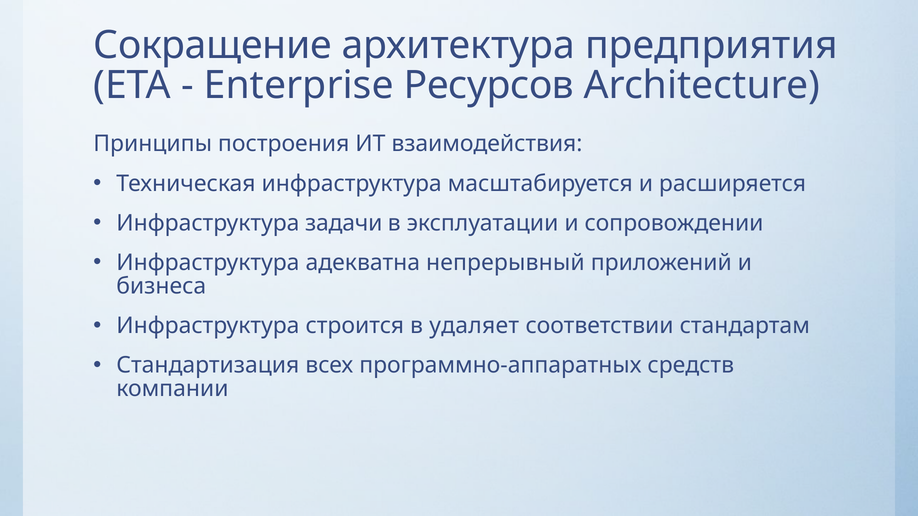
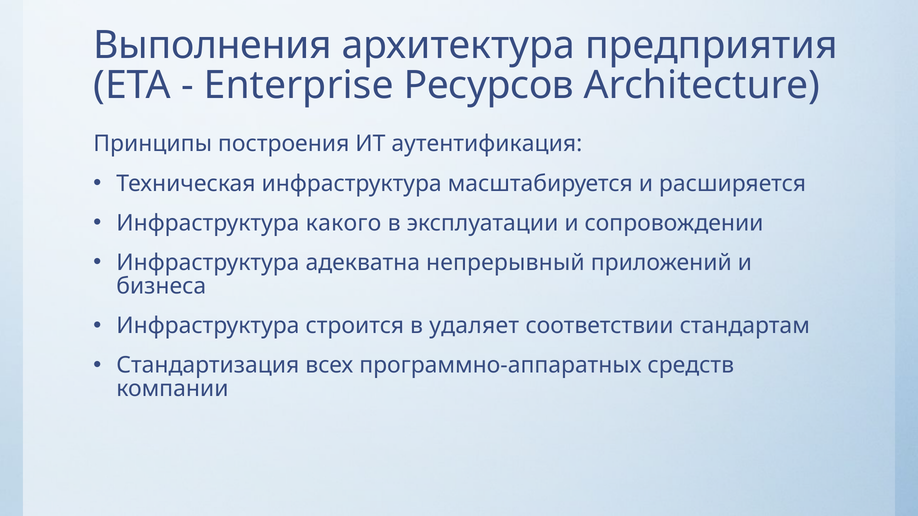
Сокращение: Сокращение -> Выполнения
взаимодействия: взаимодействия -> аутентификация
задачи: задачи -> какого
